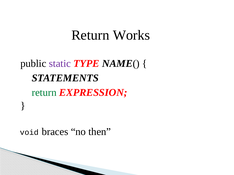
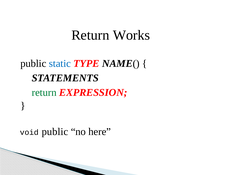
static colour: purple -> blue
void braces: braces -> public
then: then -> here
